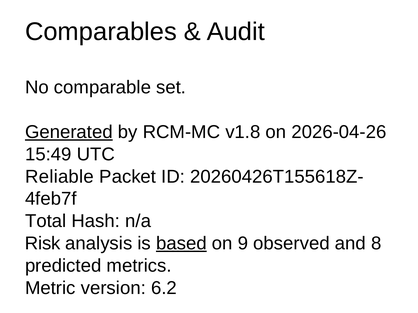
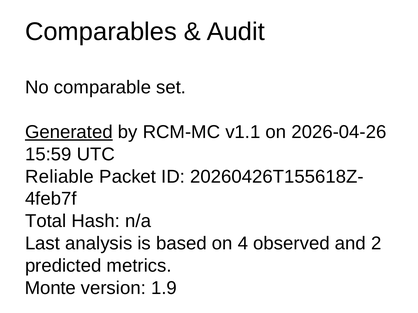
v1.8: v1.8 -> v1.1
15:49: 15:49 -> 15:59
Risk: Risk -> Last
based underline: present -> none
9: 9 -> 4
8: 8 -> 2
Metric: Metric -> Monte
6.2: 6.2 -> 1.9
